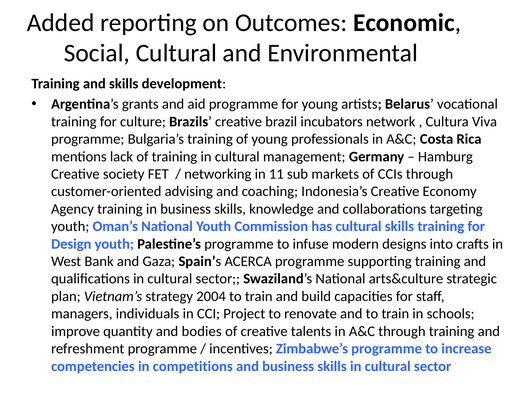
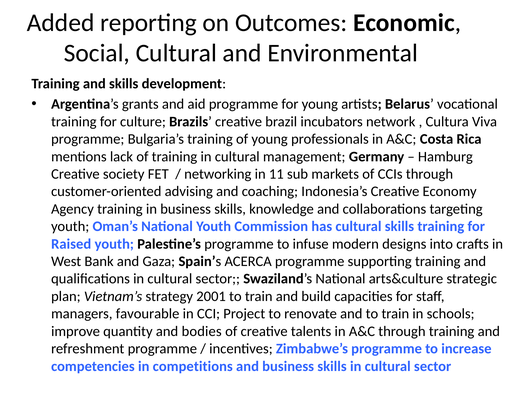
Design: Design -> Raised
2004: 2004 -> 2001
individuals: individuals -> favourable
